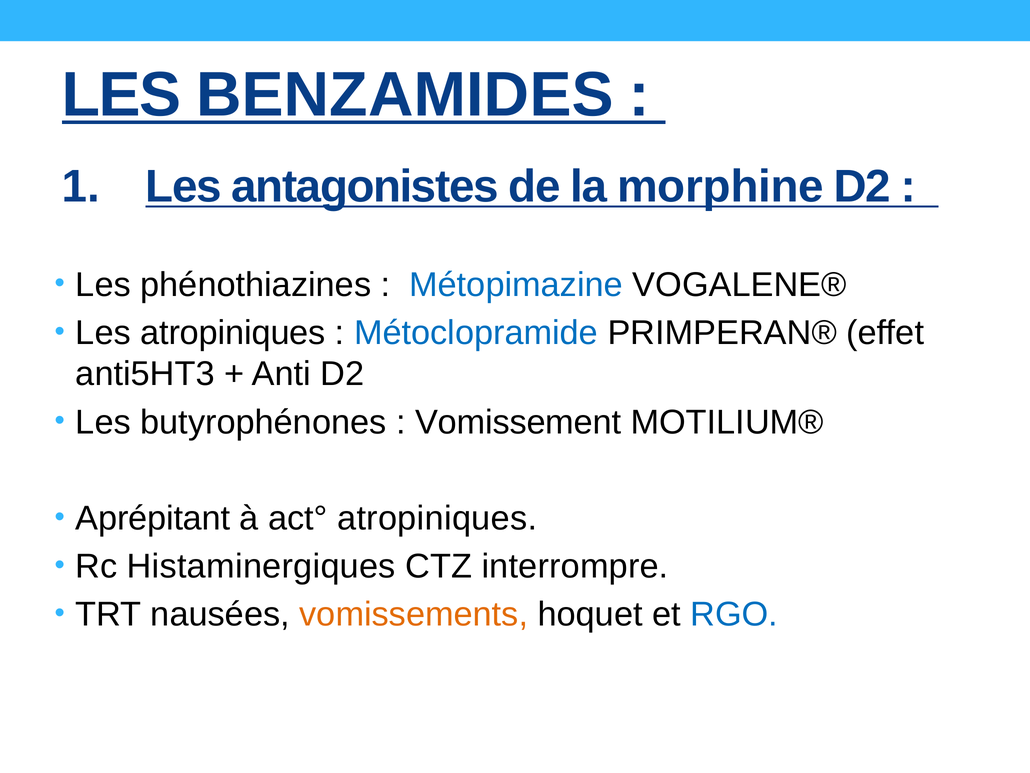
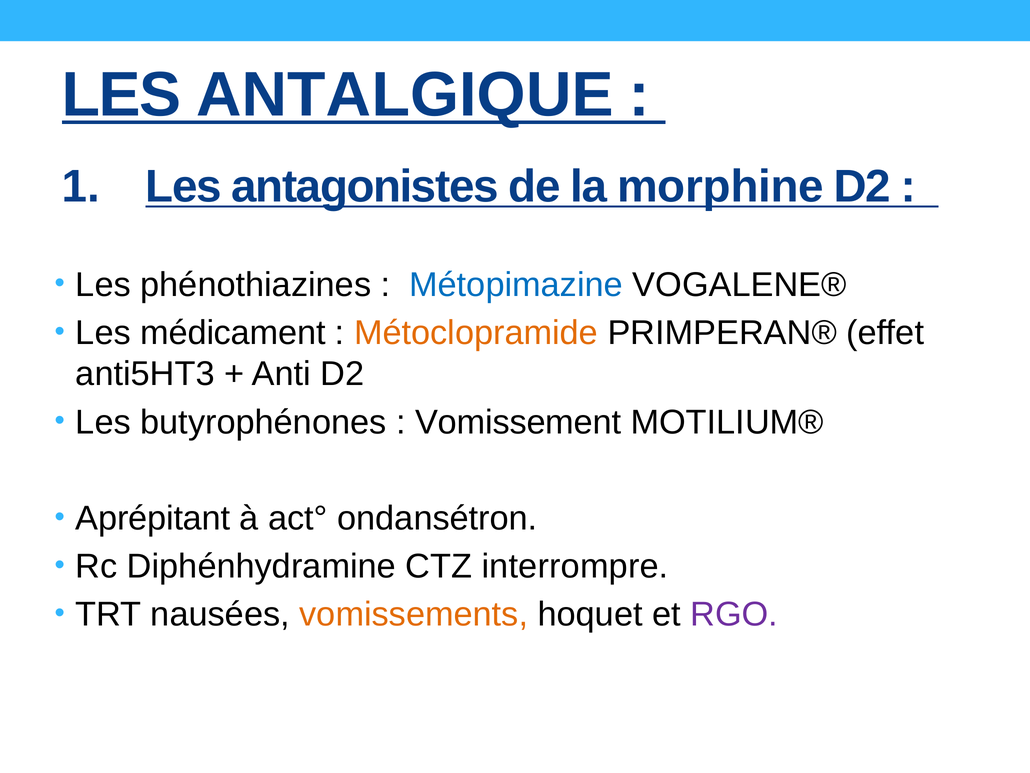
BENZAMIDES: BENZAMIDES -> ANTALGIQUE
Les atropiniques: atropiniques -> médicament
Métoclopramide colour: blue -> orange
act° atropiniques: atropiniques -> ondansétron
Histaminergiques: Histaminergiques -> Diphénhydramine
RGO colour: blue -> purple
